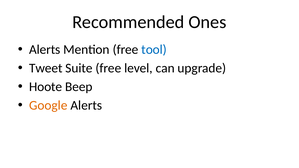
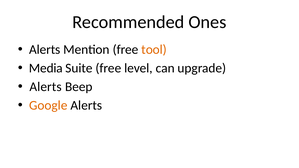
tool colour: blue -> orange
Tweet: Tweet -> Media
Hoote at (46, 87): Hoote -> Alerts
